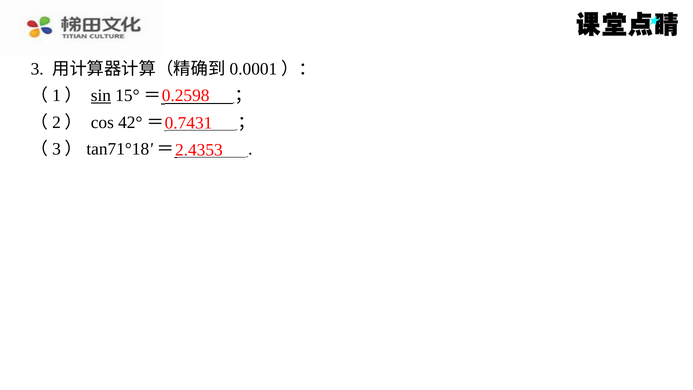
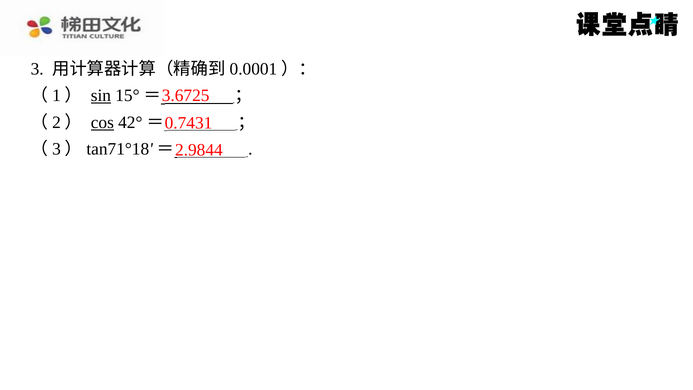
0.2598: 0.2598 -> 3.6725
cos underline: none -> present
2.4353: 2.4353 -> 2.9844
